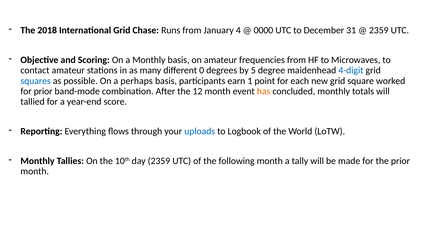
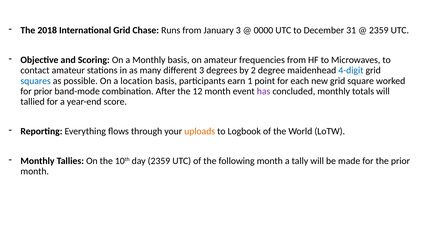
January 4: 4 -> 3
different 0: 0 -> 3
5: 5 -> 2
perhaps: perhaps -> location
has colour: orange -> purple
uploads colour: blue -> orange
